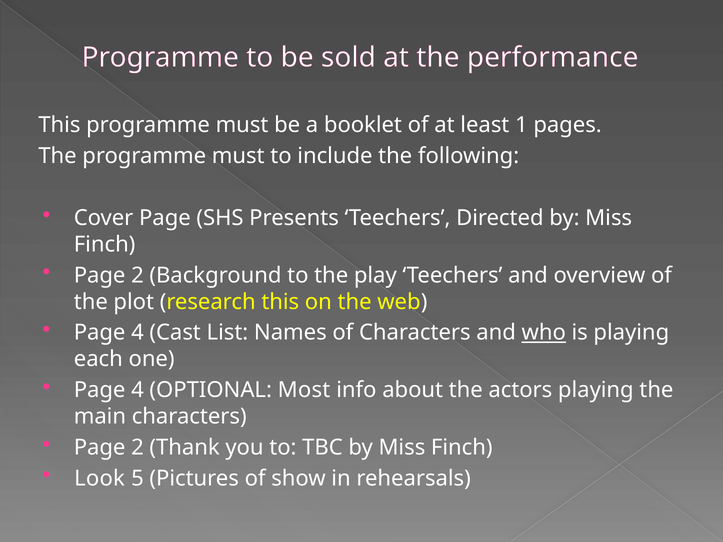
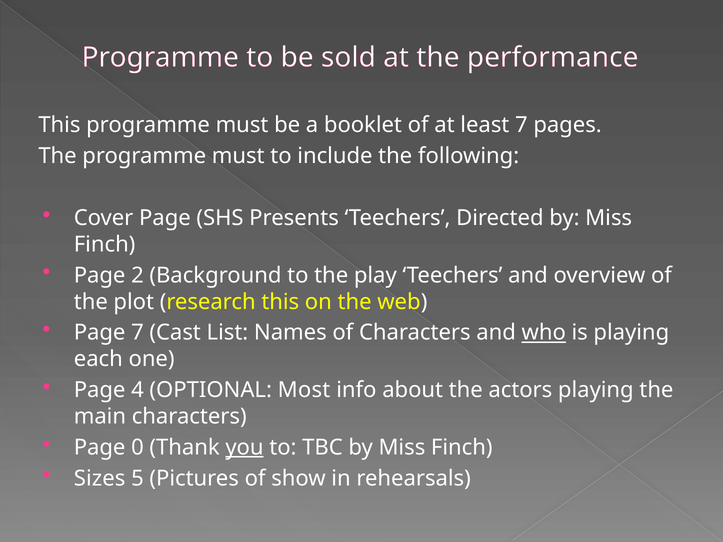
least 1: 1 -> 7
4 at (137, 333): 4 -> 7
2 at (137, 448): 2 -> 0
you underline: none -> present
Look: Look -> Sizes
